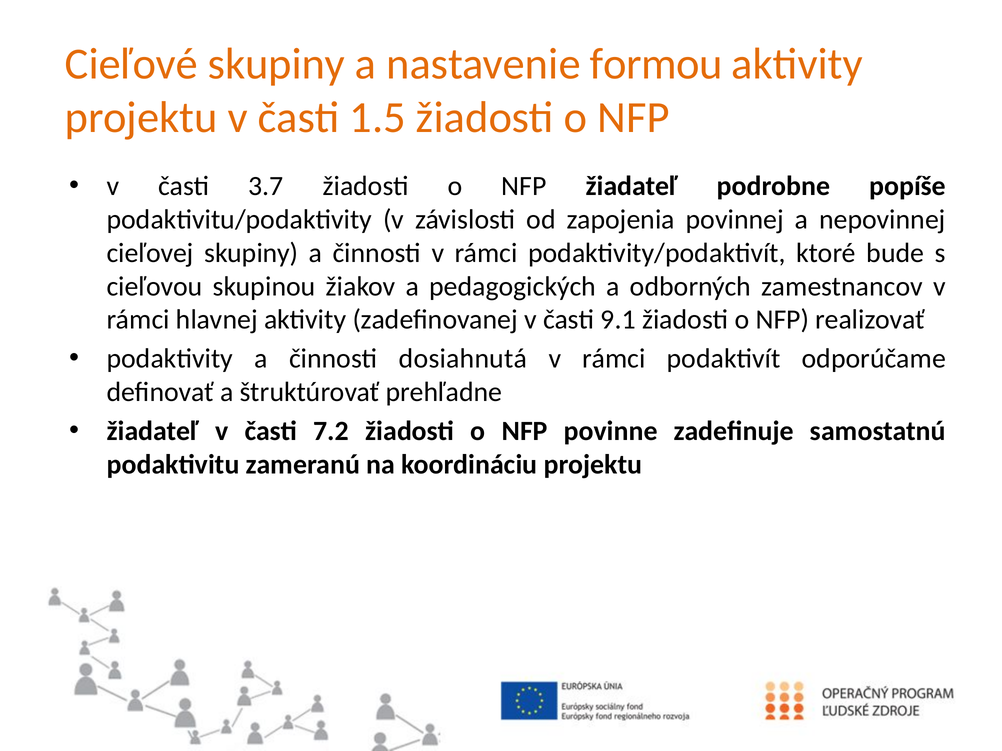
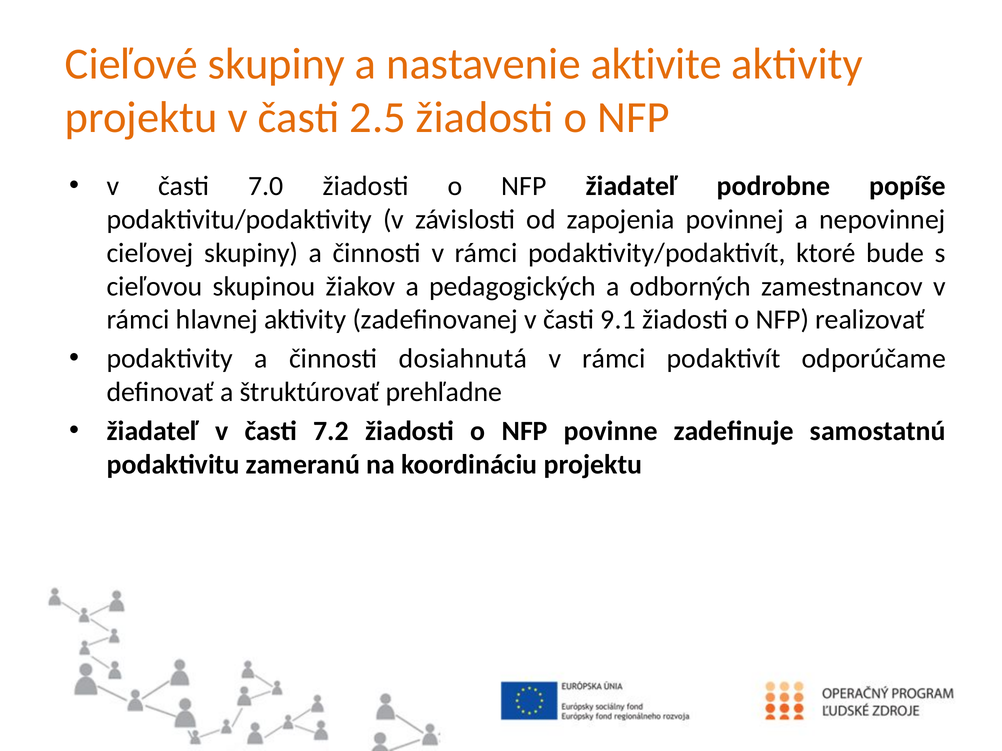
formou: formou -> aktivite
1.5: 1.5 -> 2.5
3.7: 3.7 -> 7.0
